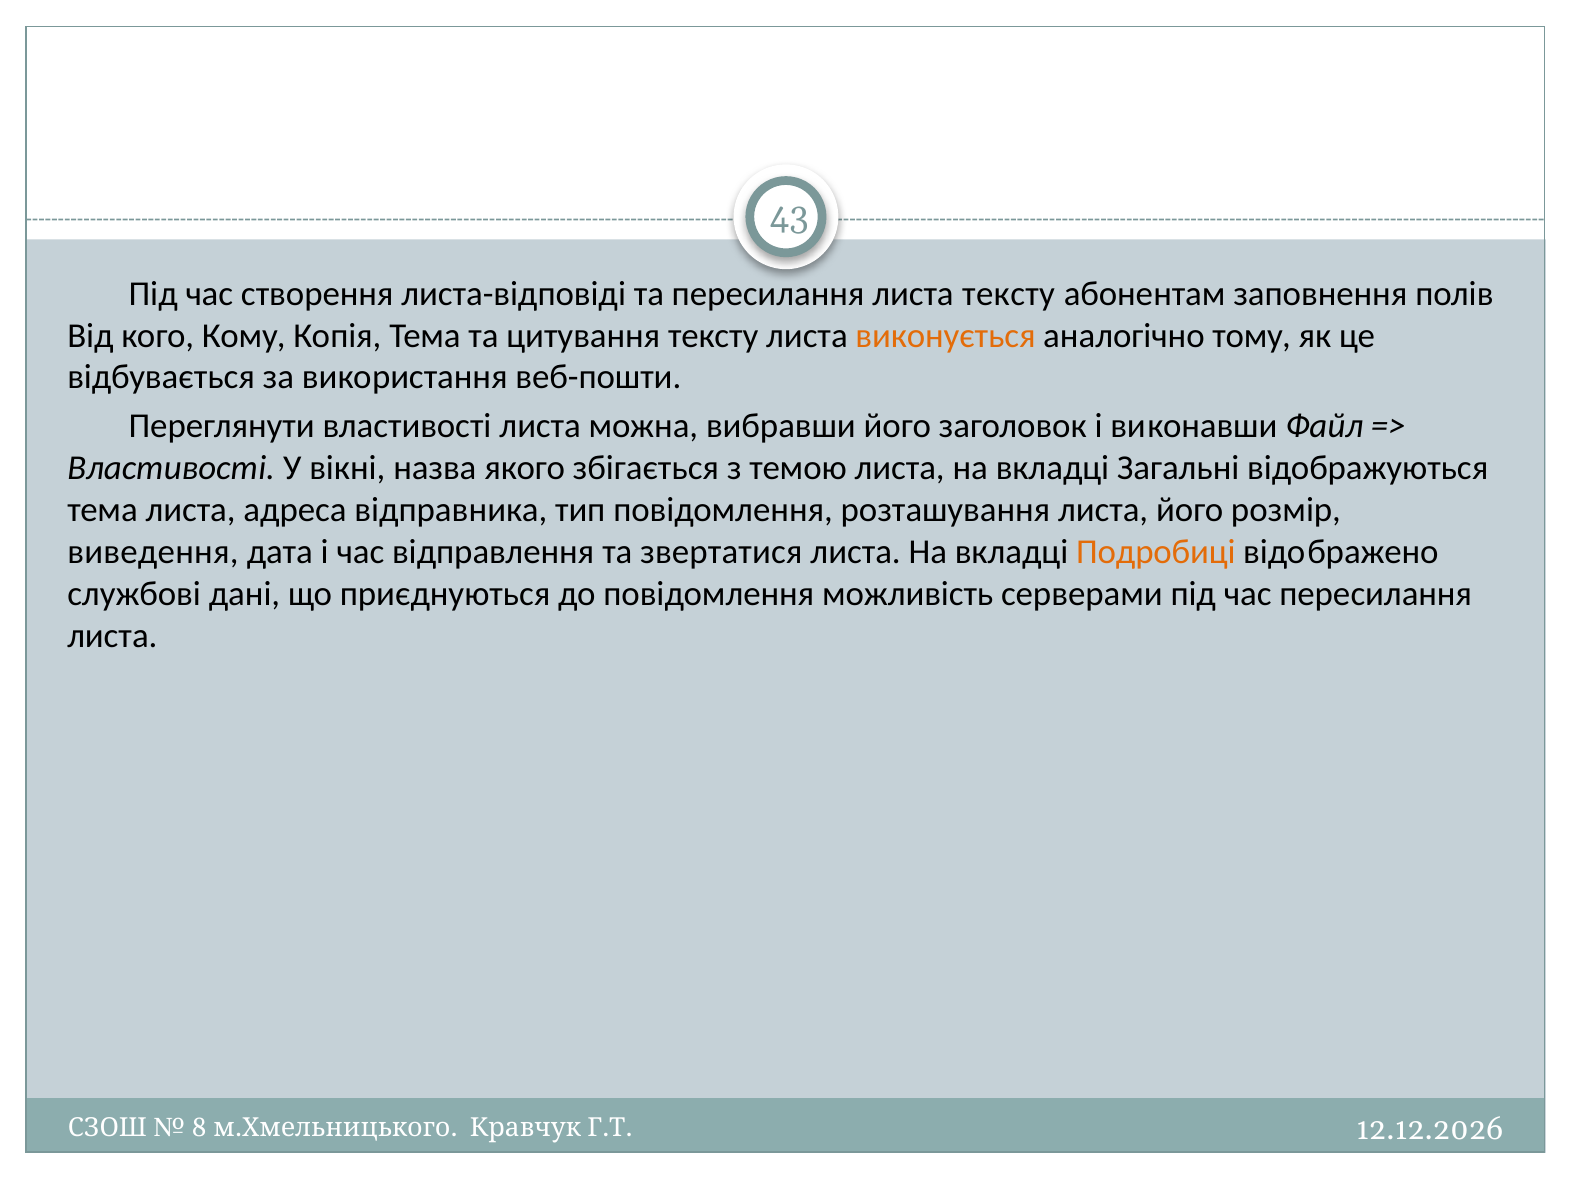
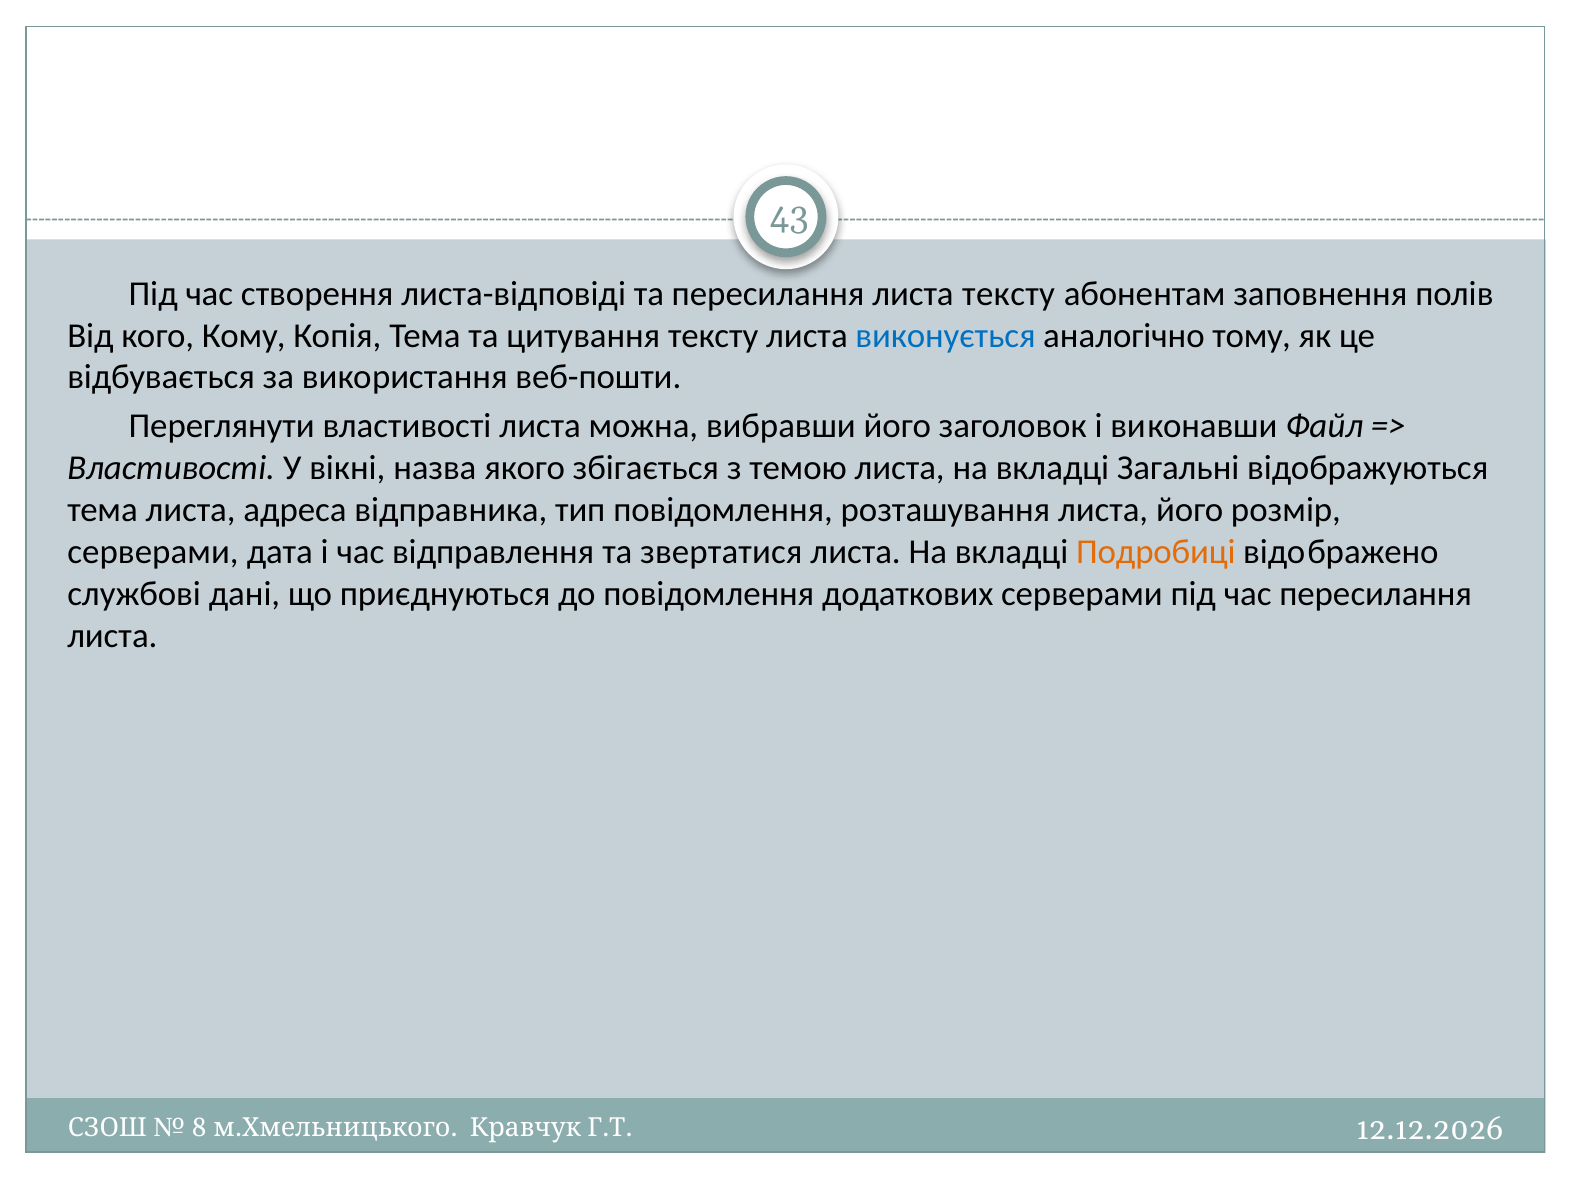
виконується colour: orange -> blue
виведення at (153, 552): виведення -> серверами
можливість: можливість -> додаткових
